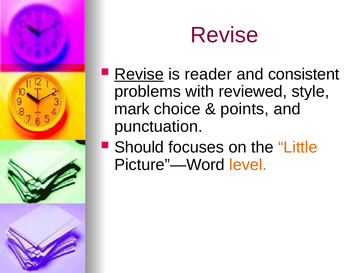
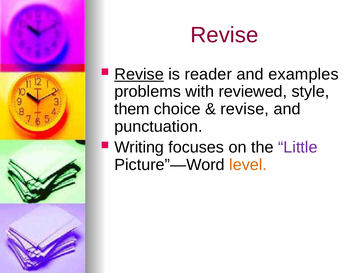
consistent: consistent -> examples
mark: mark -> them
points at (245, 109): points -> revise
Should: Should -> Writing
Little colour: orange -> purple
